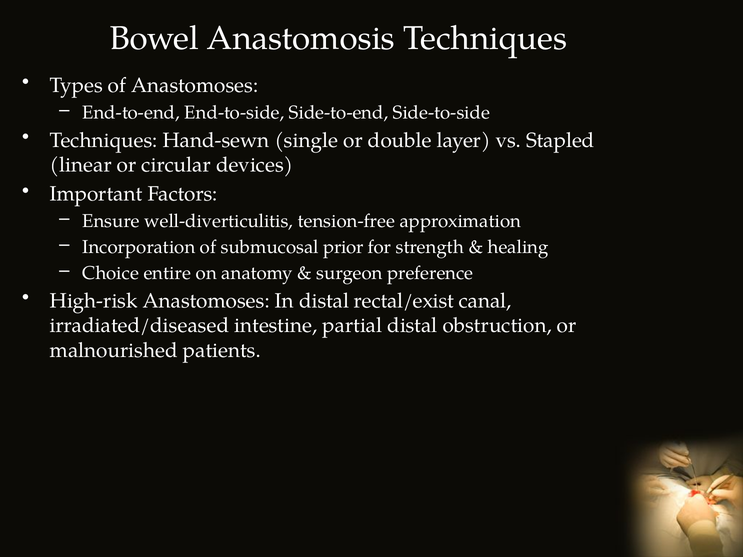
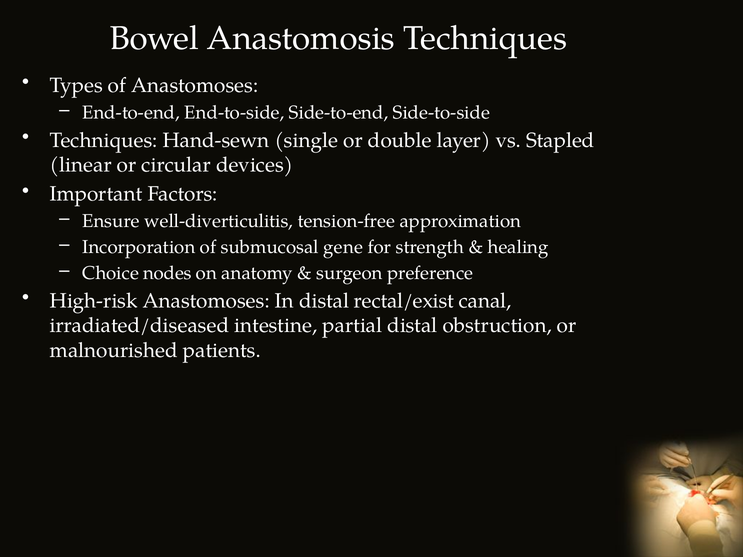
prior: prior -> gene
entire: entire -> nodes
